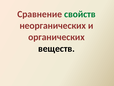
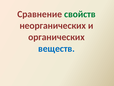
веществ colour: black -> blue
